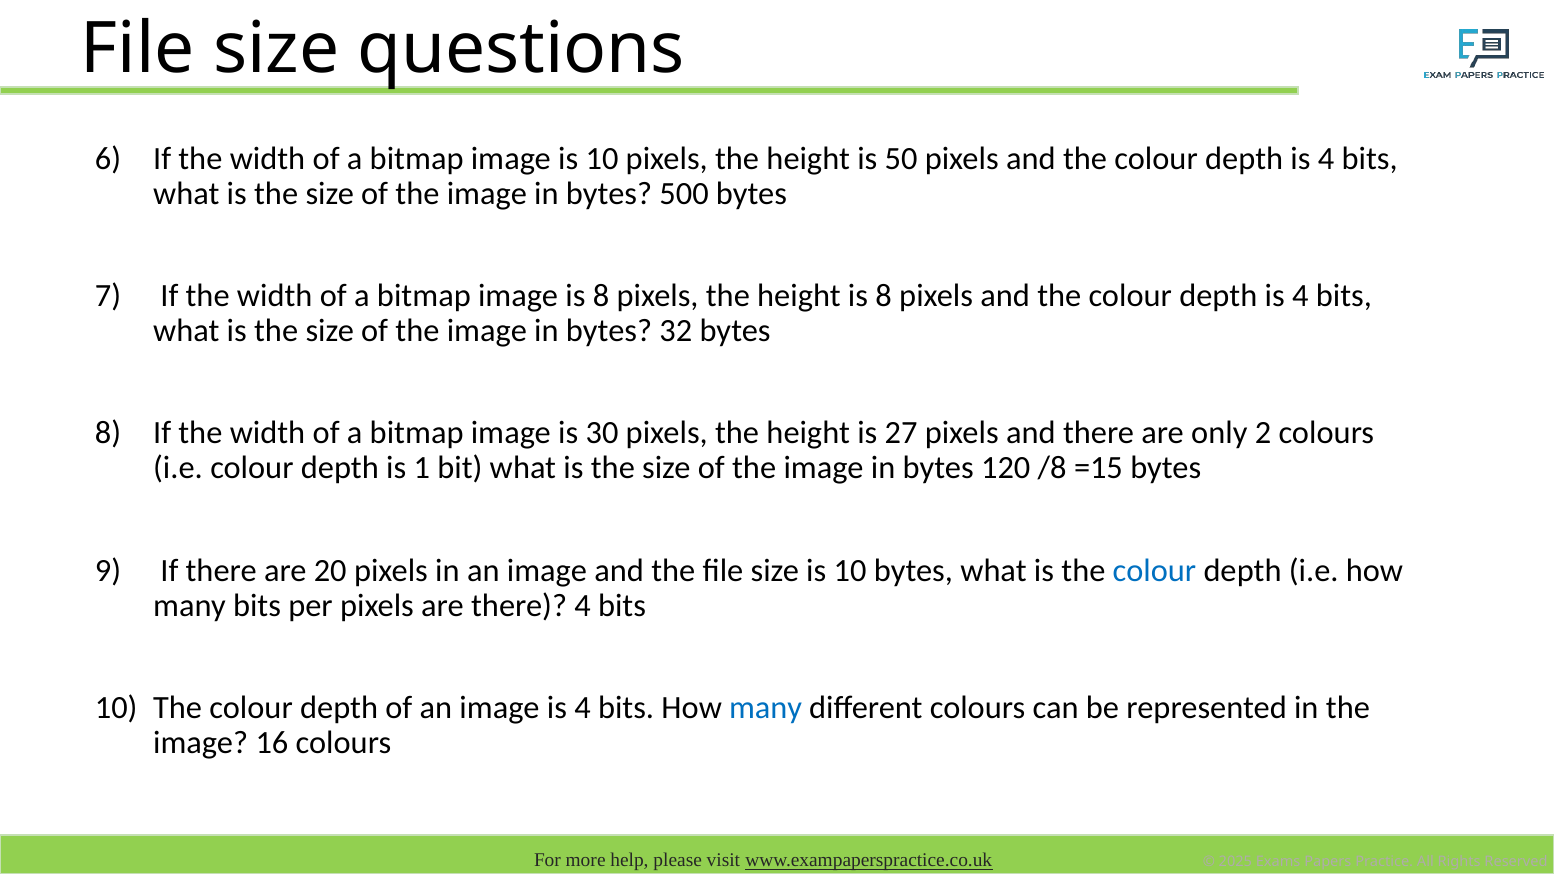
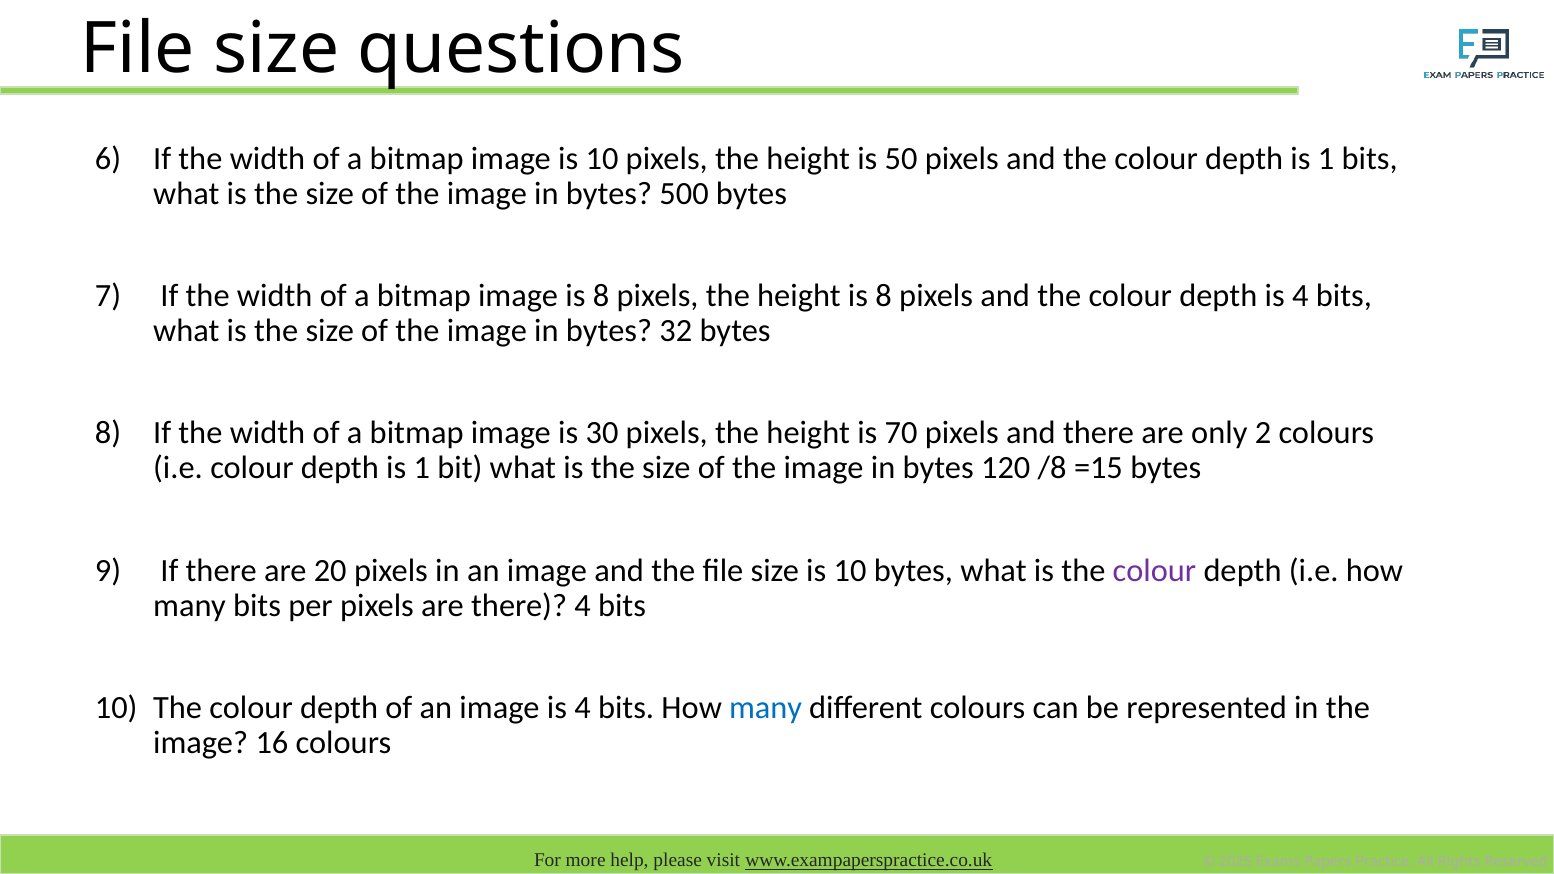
4 at (1326, 159): 4 -> 1
27: 27 -> 70
colour at (1154, 571) colour: blue -> purple
